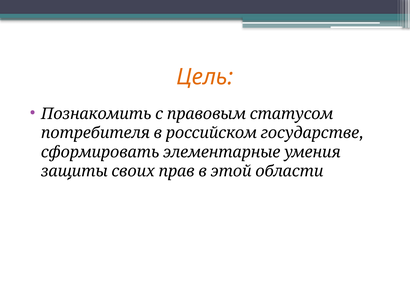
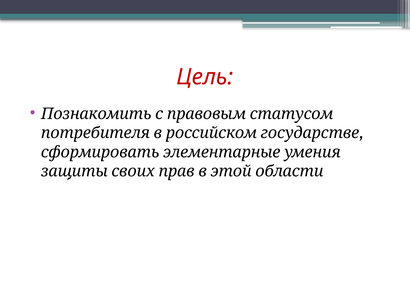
Цель colour: orange -> red
